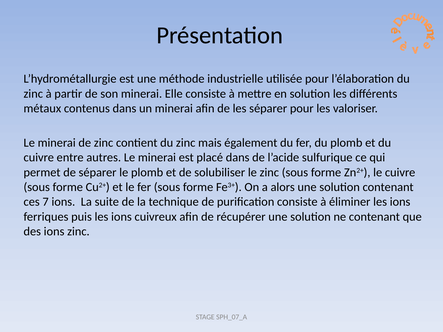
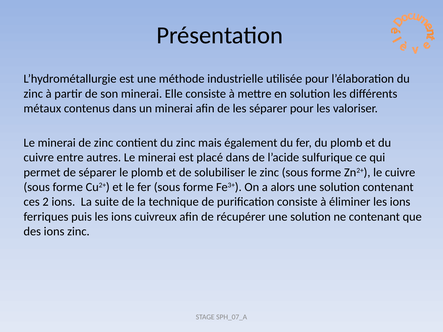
7: 7 -> 2
